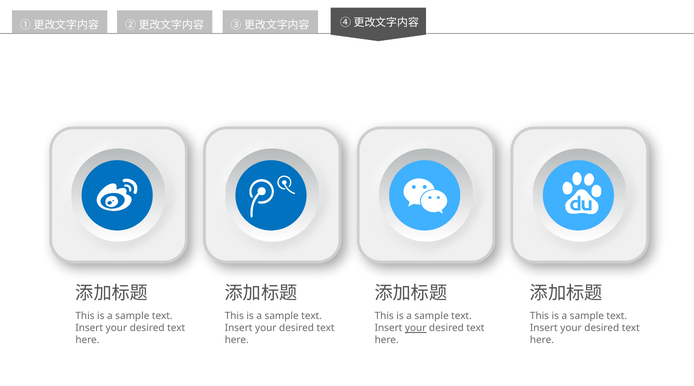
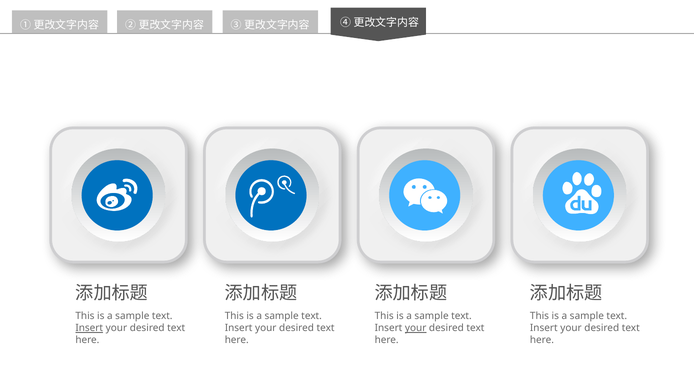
Insert at (89, 328) underline: none -> present
